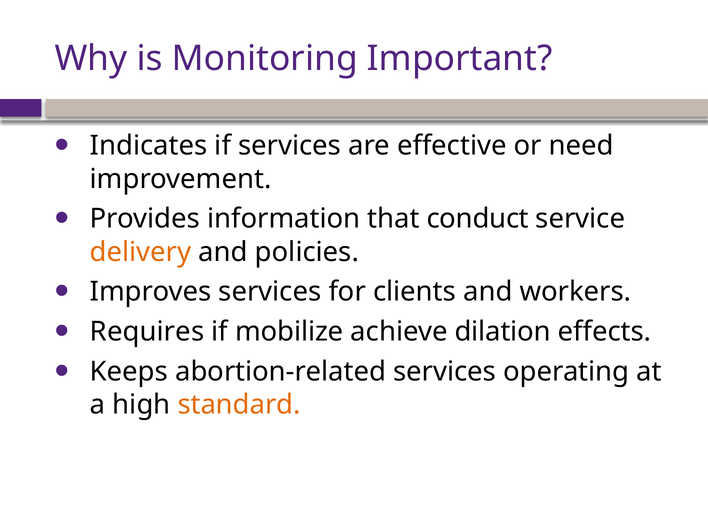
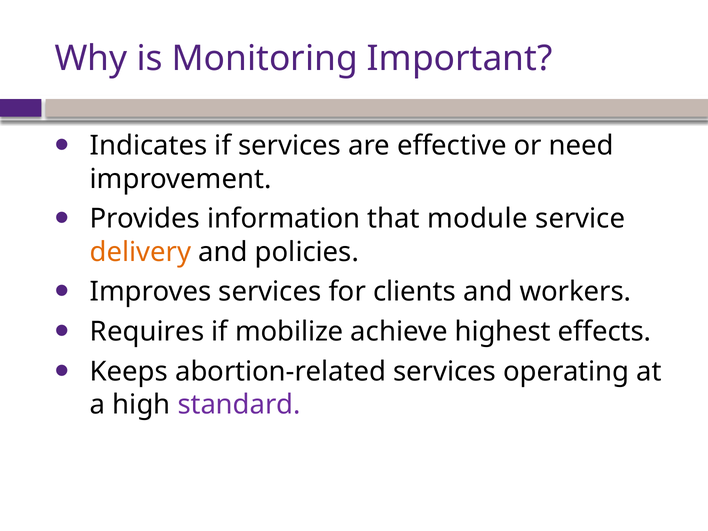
conduct: conduct -> module
dilation: dilation -> highest
standard colour: orange -> purple
